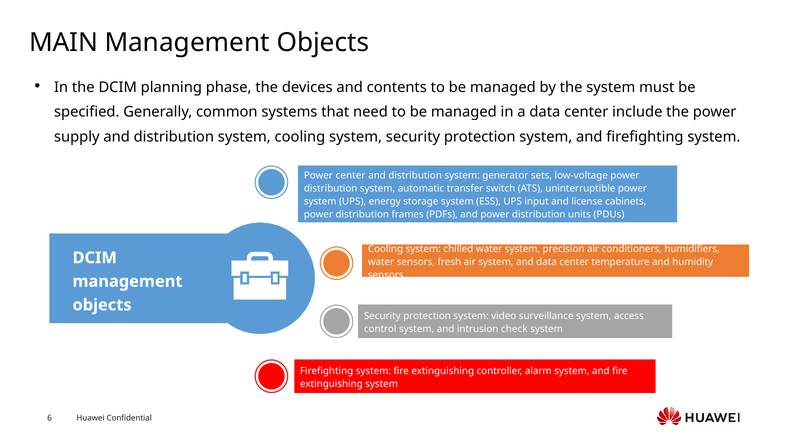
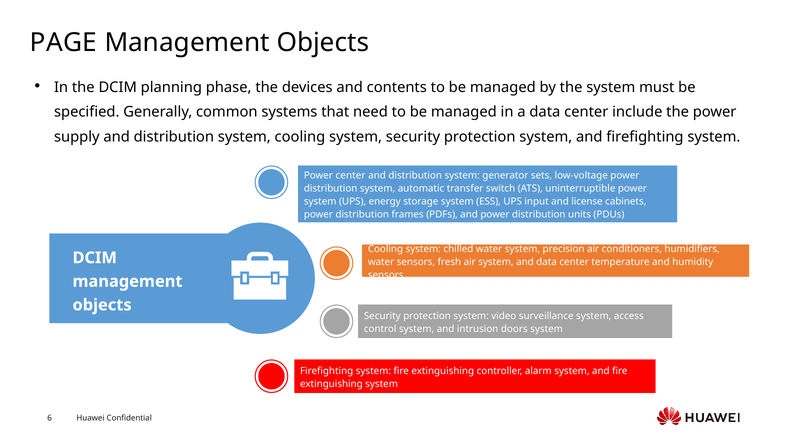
MAIN: MAIN -> PAGE
check: check -> doors
